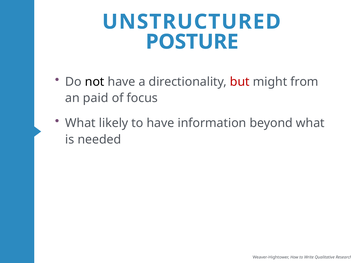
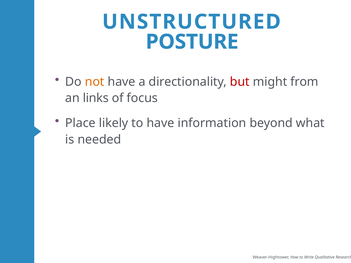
not colour: black -> orange
paid: paid -> links
What at (80, 123): What -> Place
